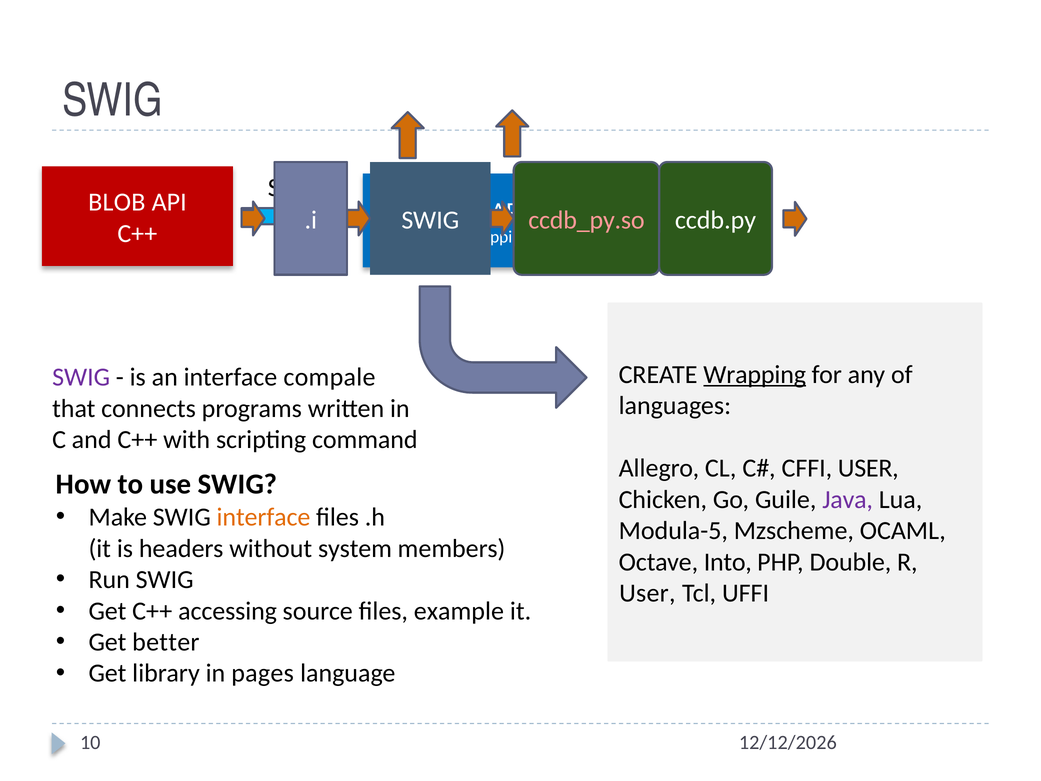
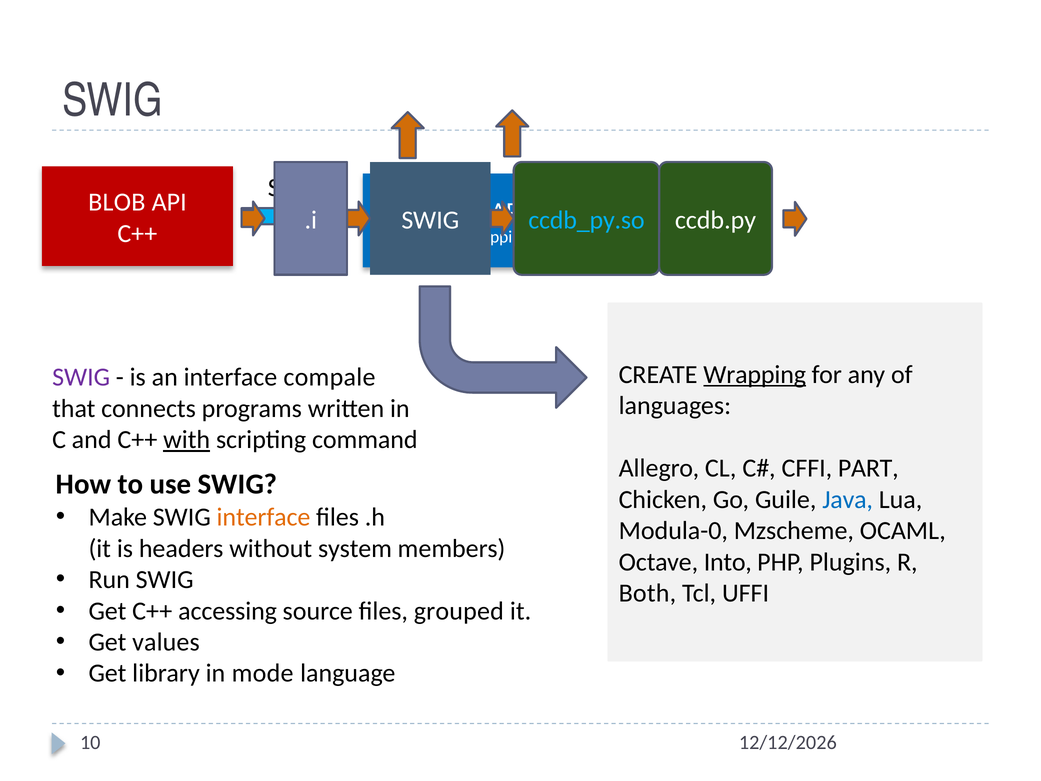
ccdb_py.so colour: pink -> light blue
with underline: none -> present
CFFI USER: USER -> PART
Java colour: purple -> blue
Modula-5: Modula-5 -> Modula-0
Double: Double -> Plugins
User at (647, 593): User -> Both
example: example -> grouped
better: better -> values
pages: pages -> mode
